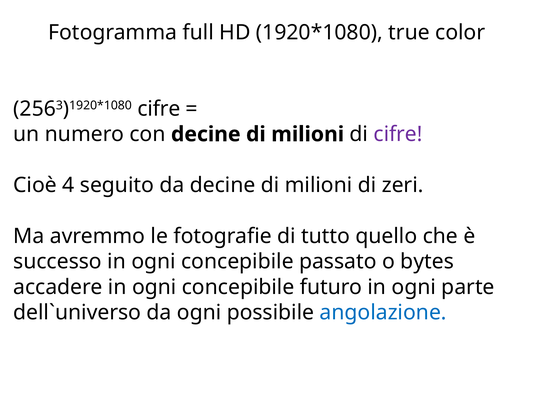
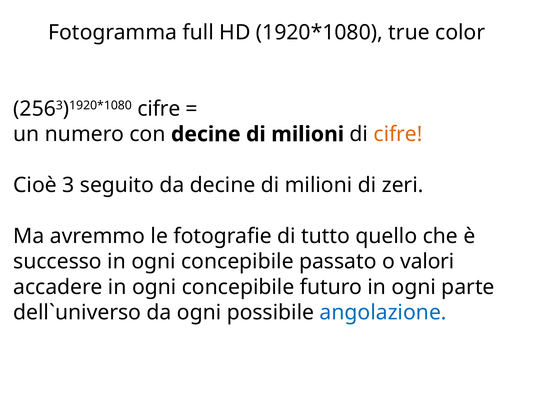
cifre at (398, 134) colour: purple -> orange
4: 4 -> 3
bytes: bytes -> valori
